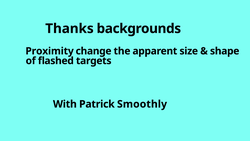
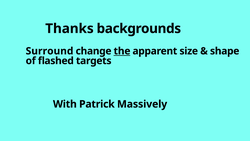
Proximity: Proximity -> Surround
the underline: none -> present
Smoothly: Smoothly -> Massively
